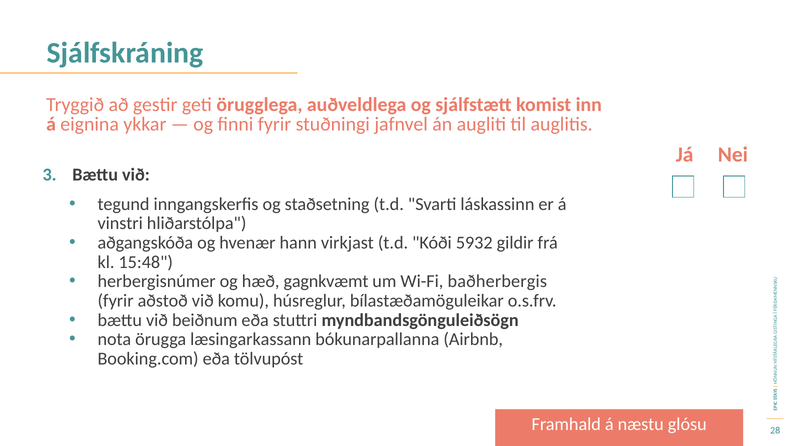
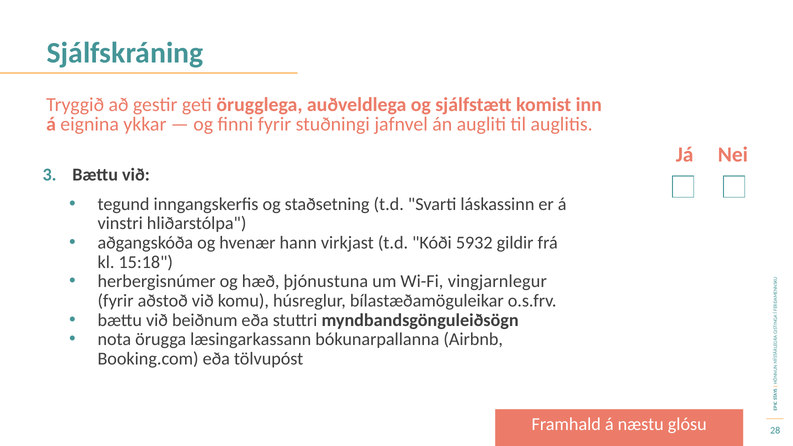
15:48: 15:48 -> 15:18
gagnkvæmt: gagnkvæmt -> þjónustuna
baðherbergis: baðherbergis -> vingjarnlegur
